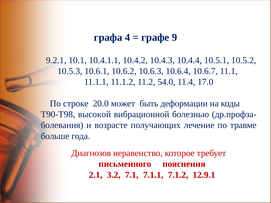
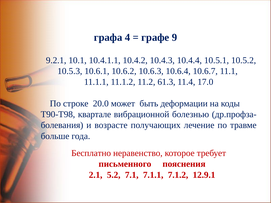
54.0: 54.0 -> 61.3
высокой: высокой -> квартале
Диагнозов: Диагнозов -> Бесплатно
3.2: 3.2 -> 5.2
